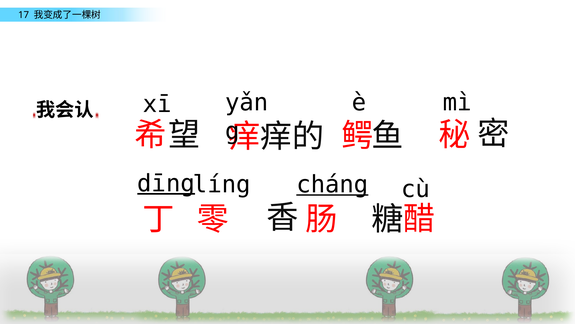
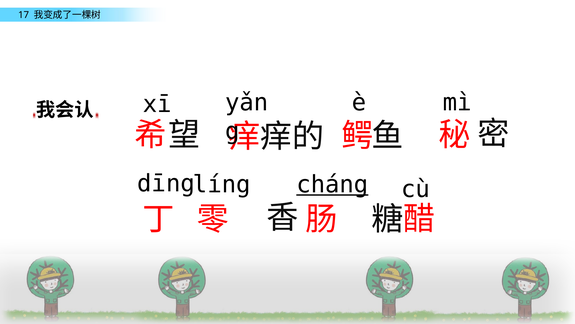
dīng underline: present -> none
